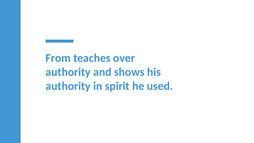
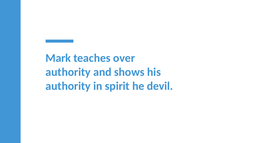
From: From -> Mark
used: used -> devil
